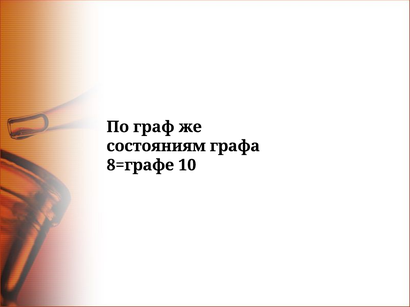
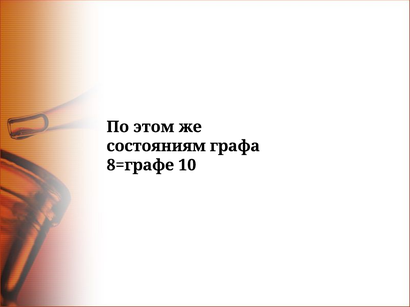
граф: граф -> этом
